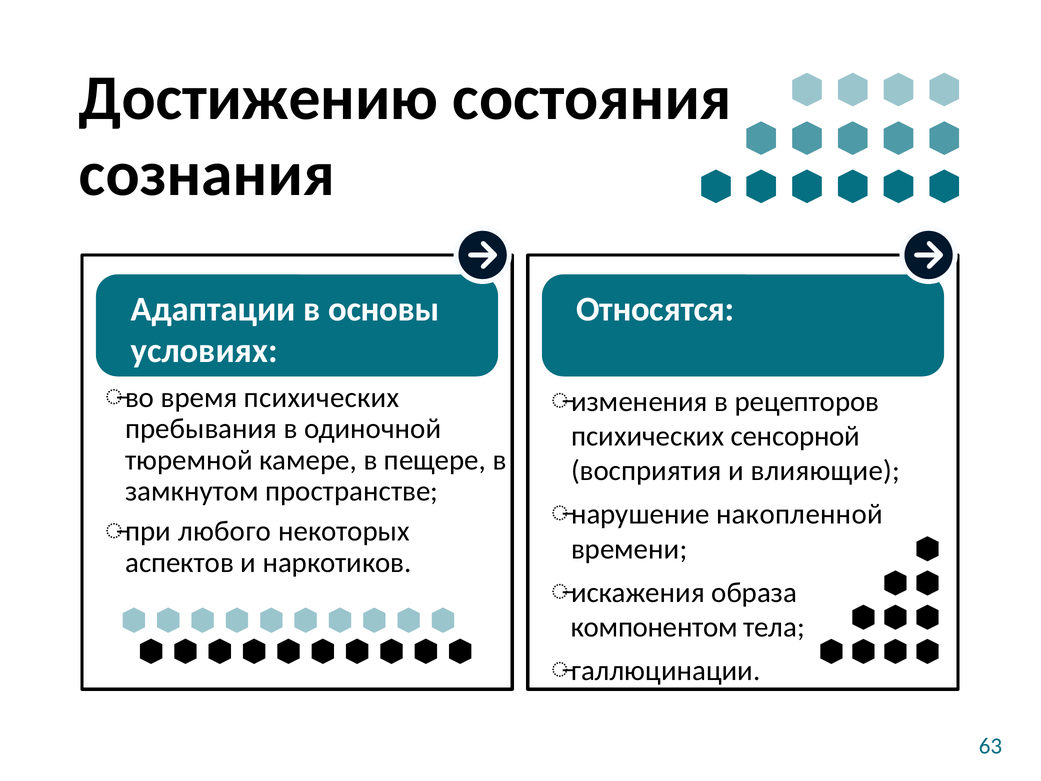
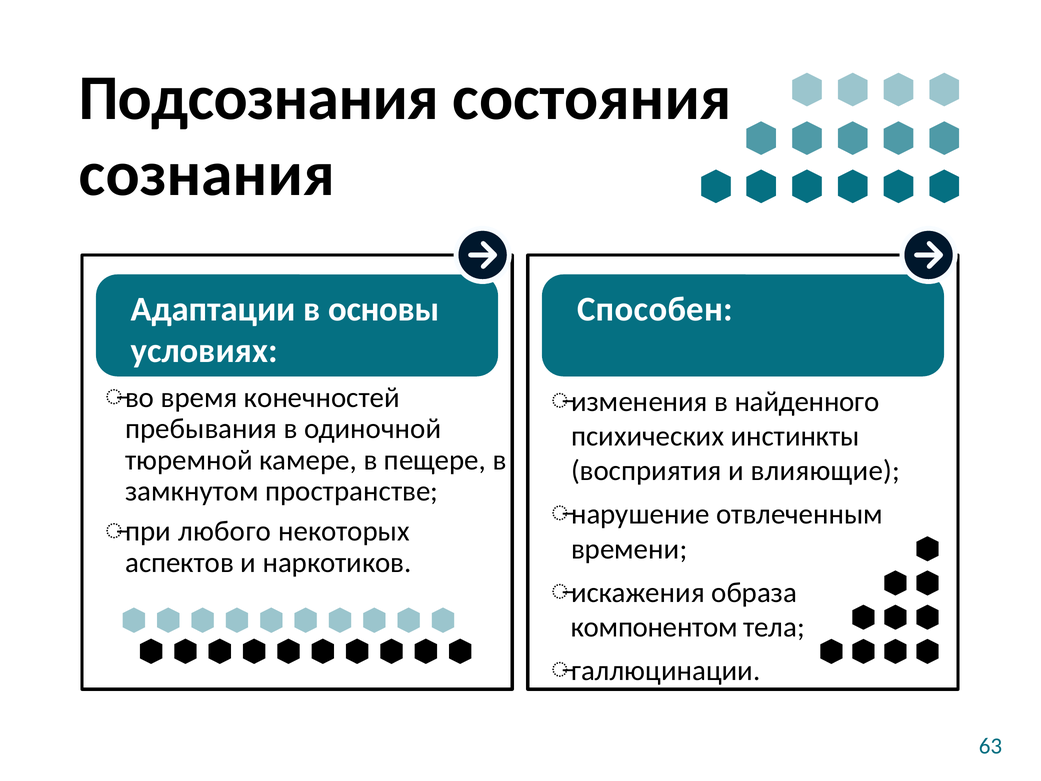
Достижению: Достижению -> Подсознания
Относятся: Относятся -> Способен
время психических: психических -> конечностей
рецепторов: рецепторов -> найденного
сенсорной: сенсорной -> инстинкты
накопленной: накопленной -> отвлеченным
